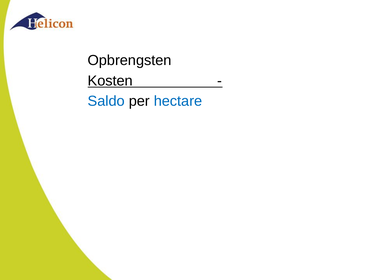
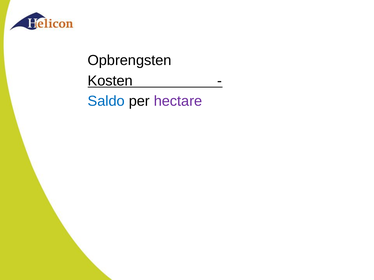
hectare colour: blue -> purple
